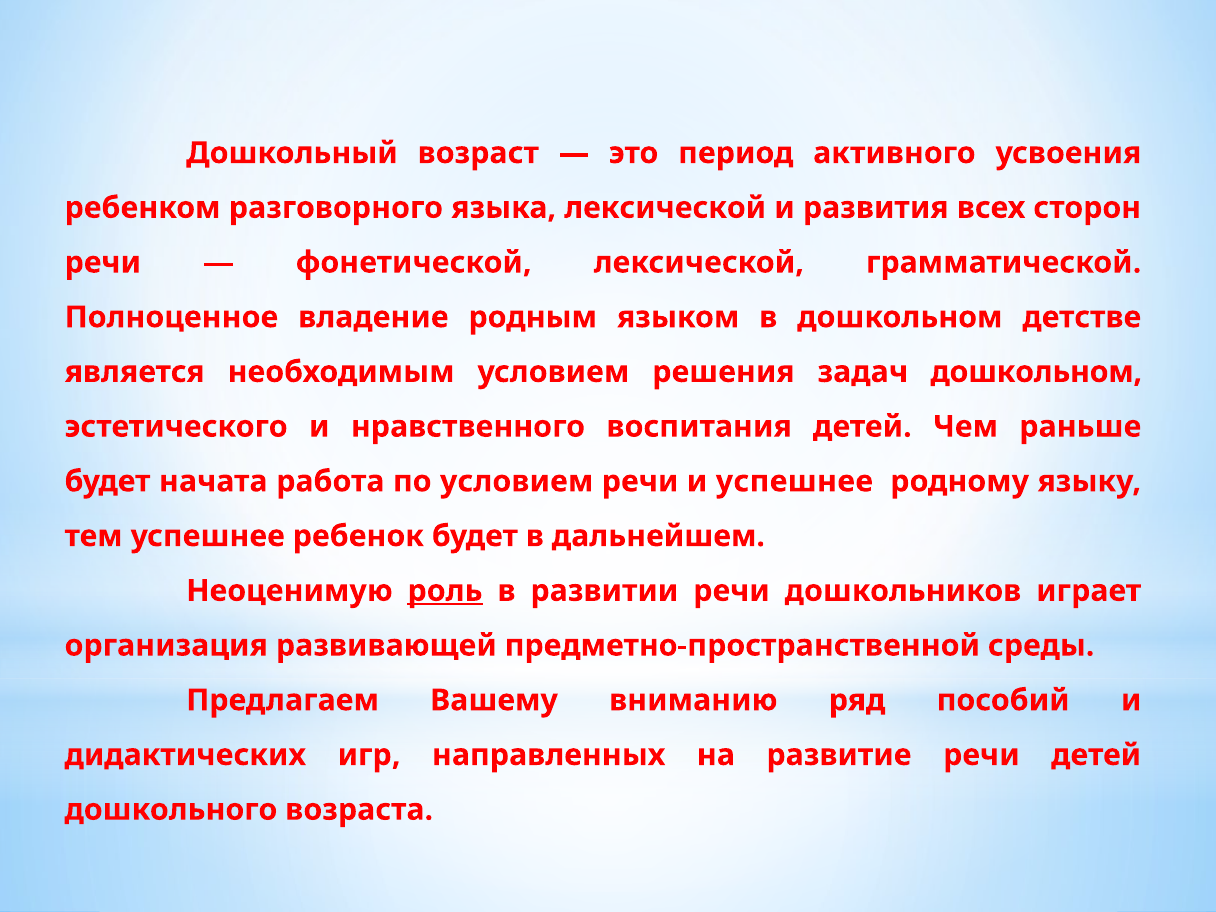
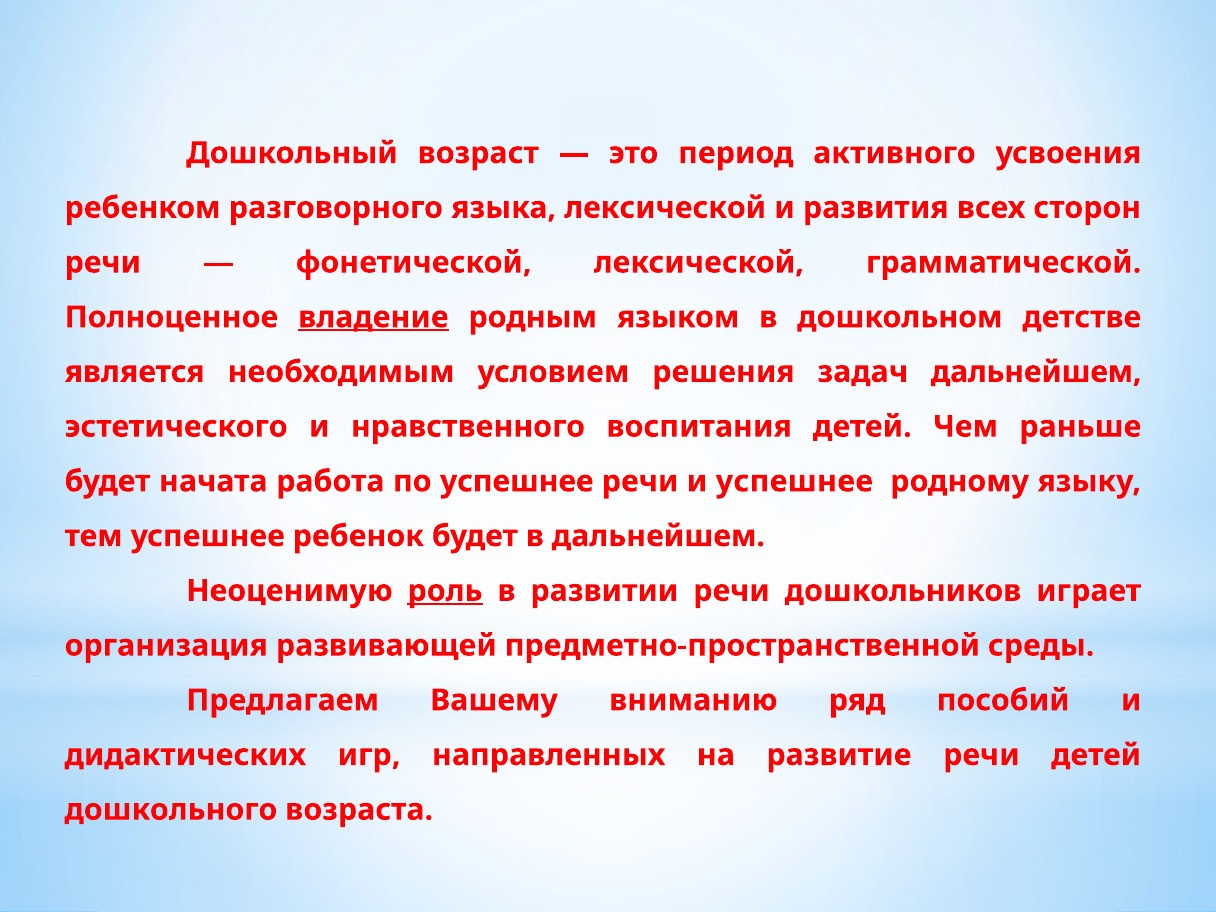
владение underline: none -> present
задач дошкольном: дошкольном -> дальнейшем
по условием: условием -> успешнее
